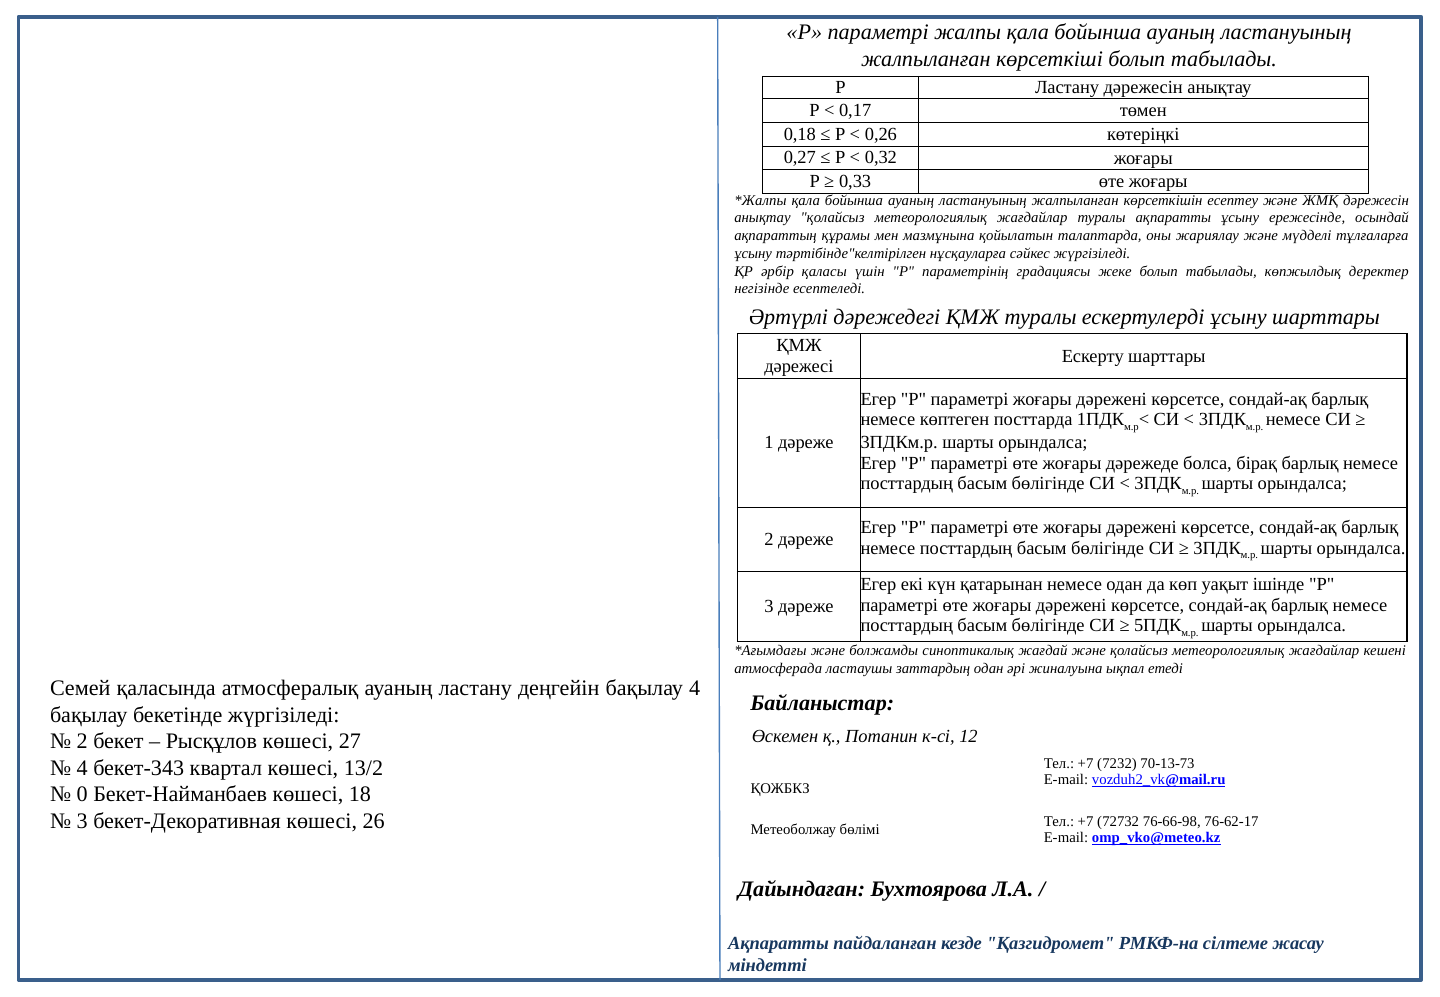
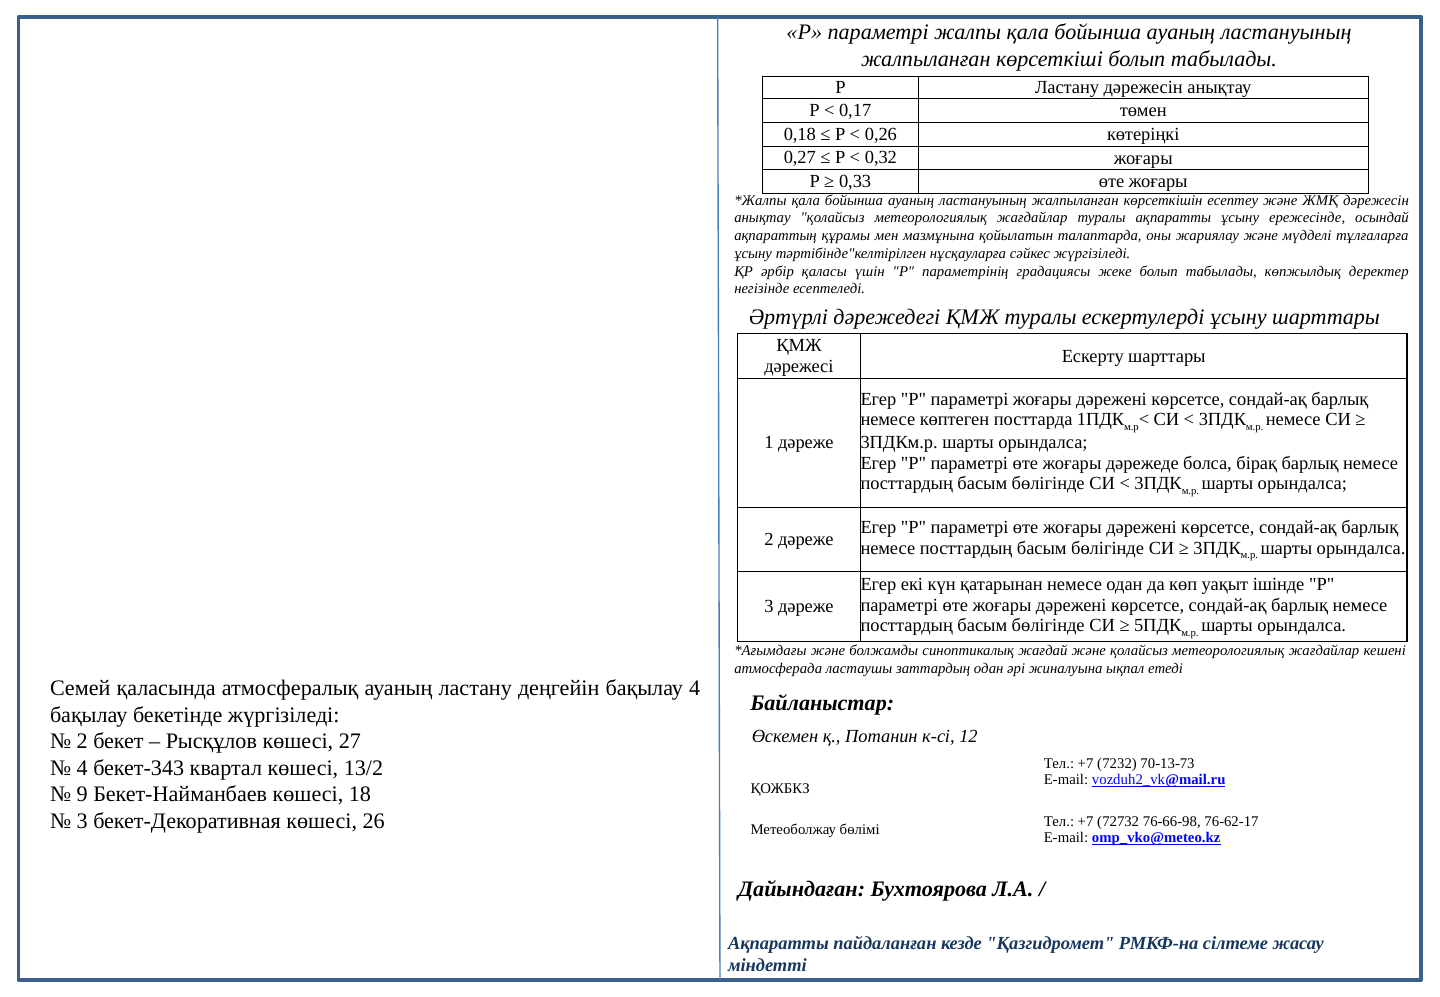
0: 0 -> 9
